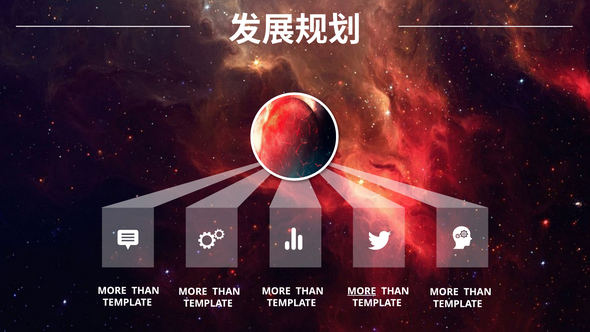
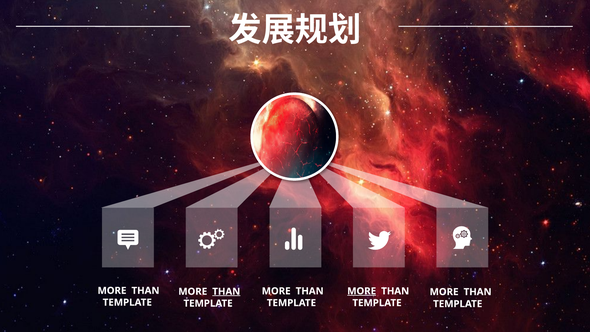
THAN at (226, 291) underline: none -> present
